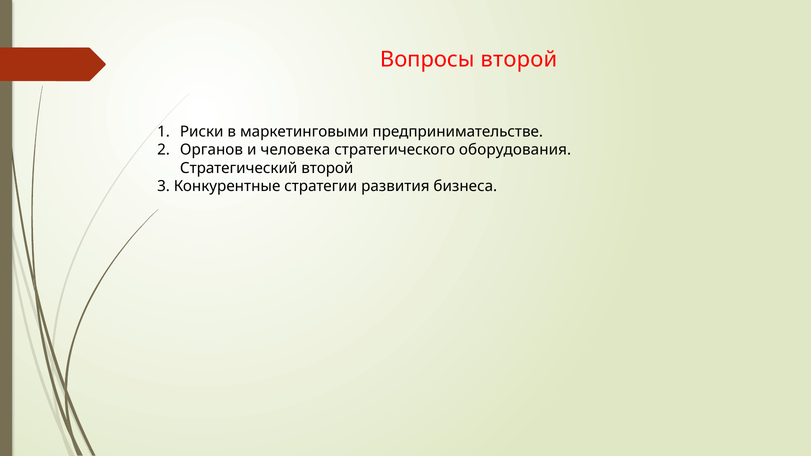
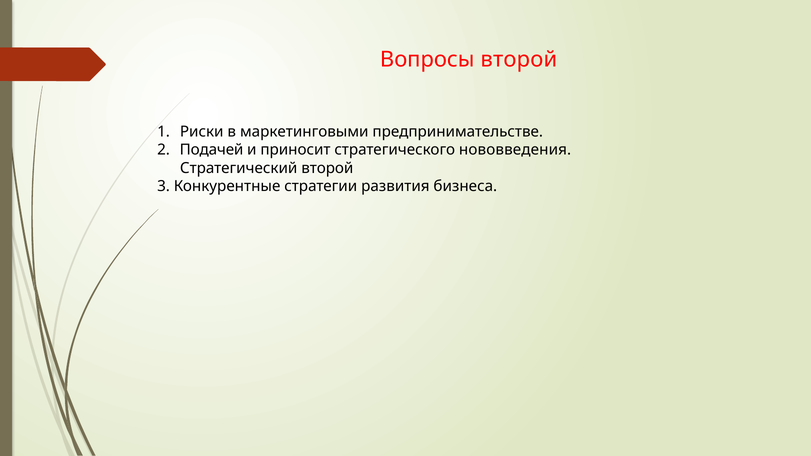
Органов: Органов -> Подачей
человека: человека -> приносит
оборудования: оборудования -> нововведения
